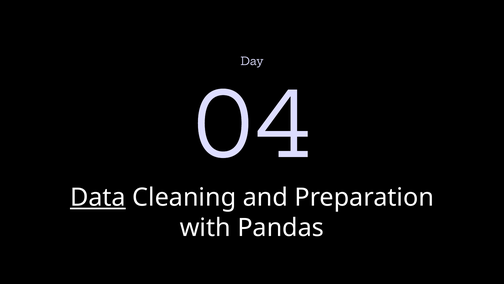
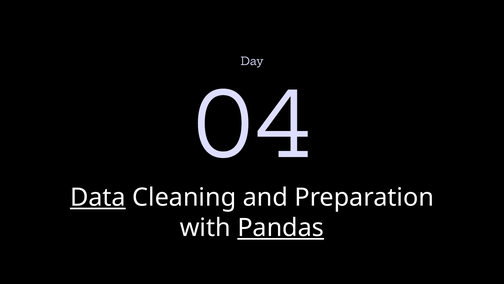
Pandas underline: none -> present
